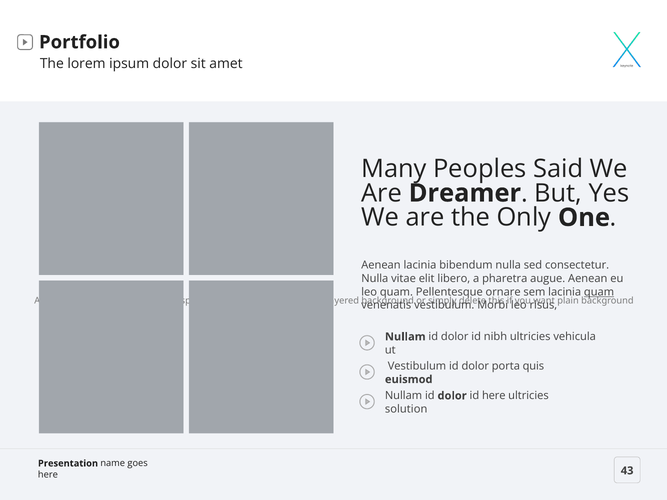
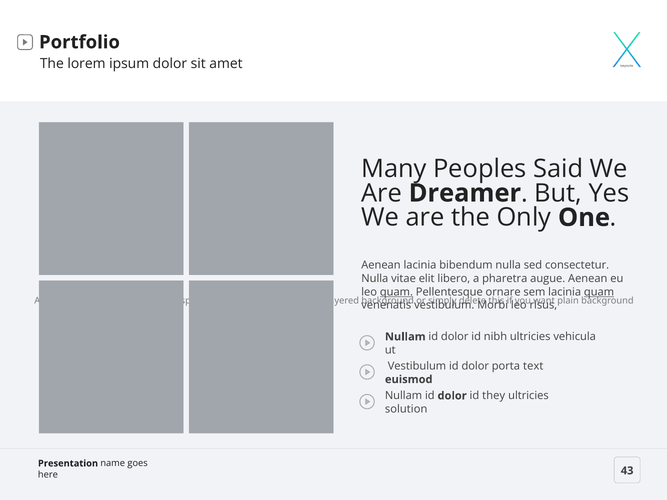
quam at (396, 292) underline: none -> present
quis: quis -> text
id here: here -> they
